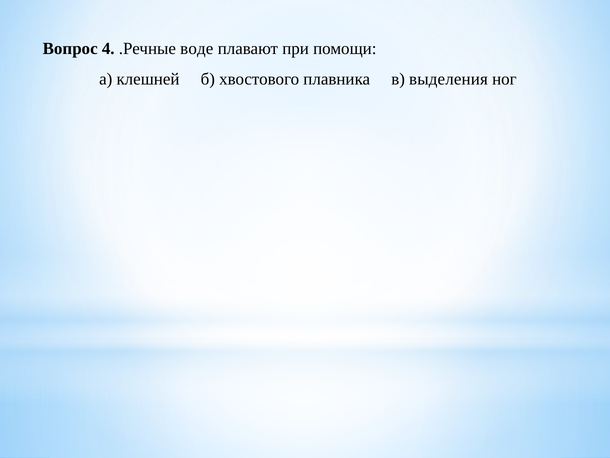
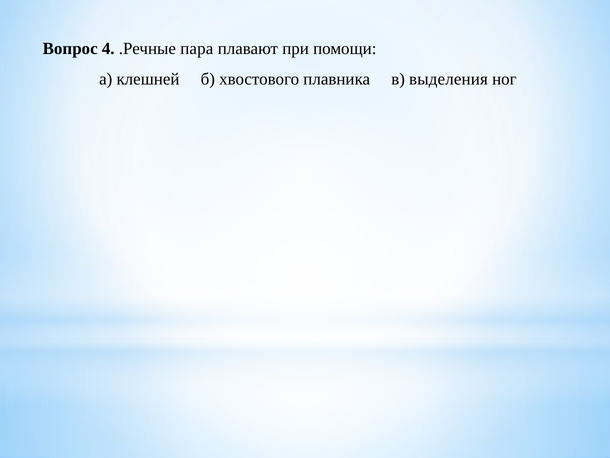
воде: воде -> пара
